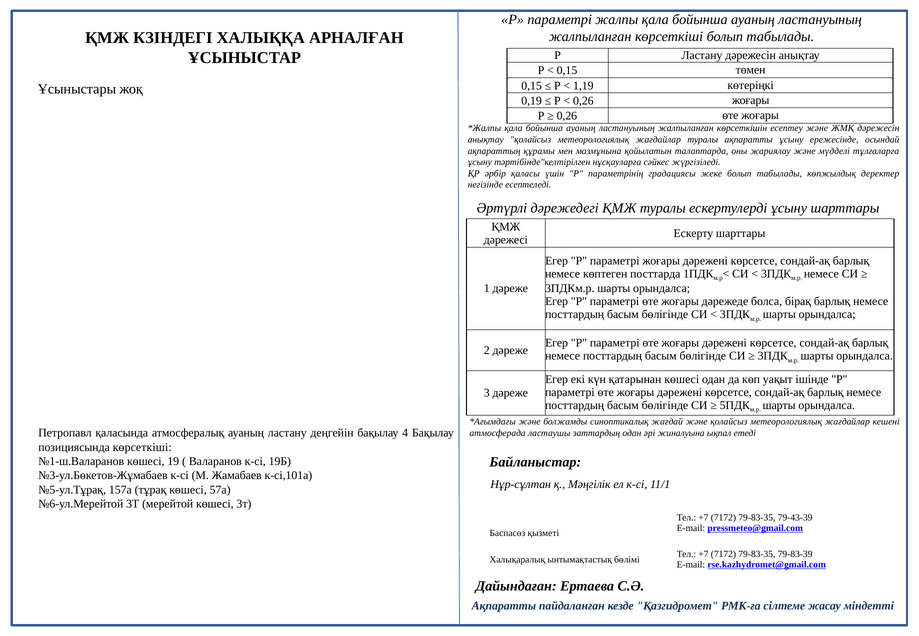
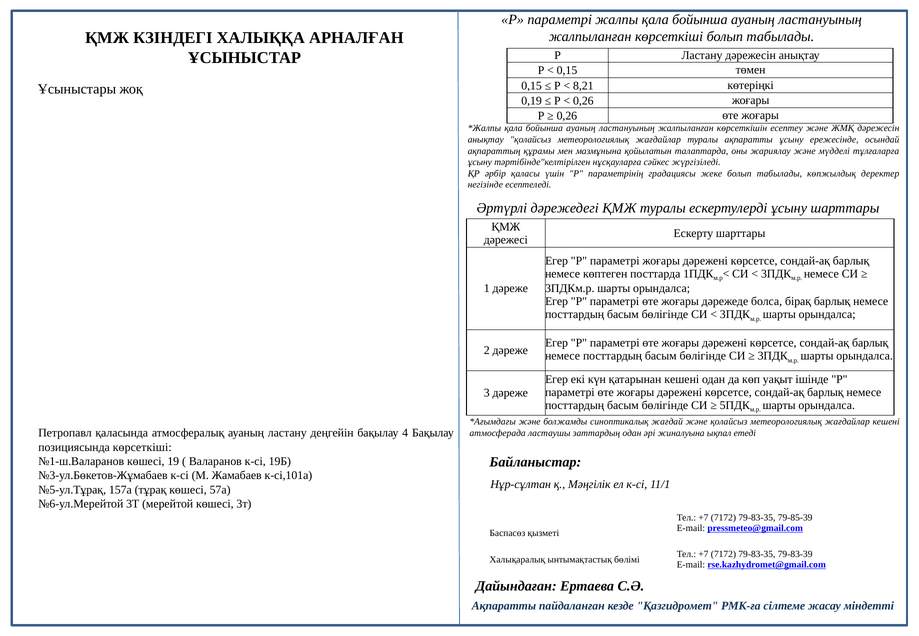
1,19: 1,19 -> 8,21
қатарынан көшесі: көшесі -> кешені
79-43-39: 79-43-39 -> 79-85-39
